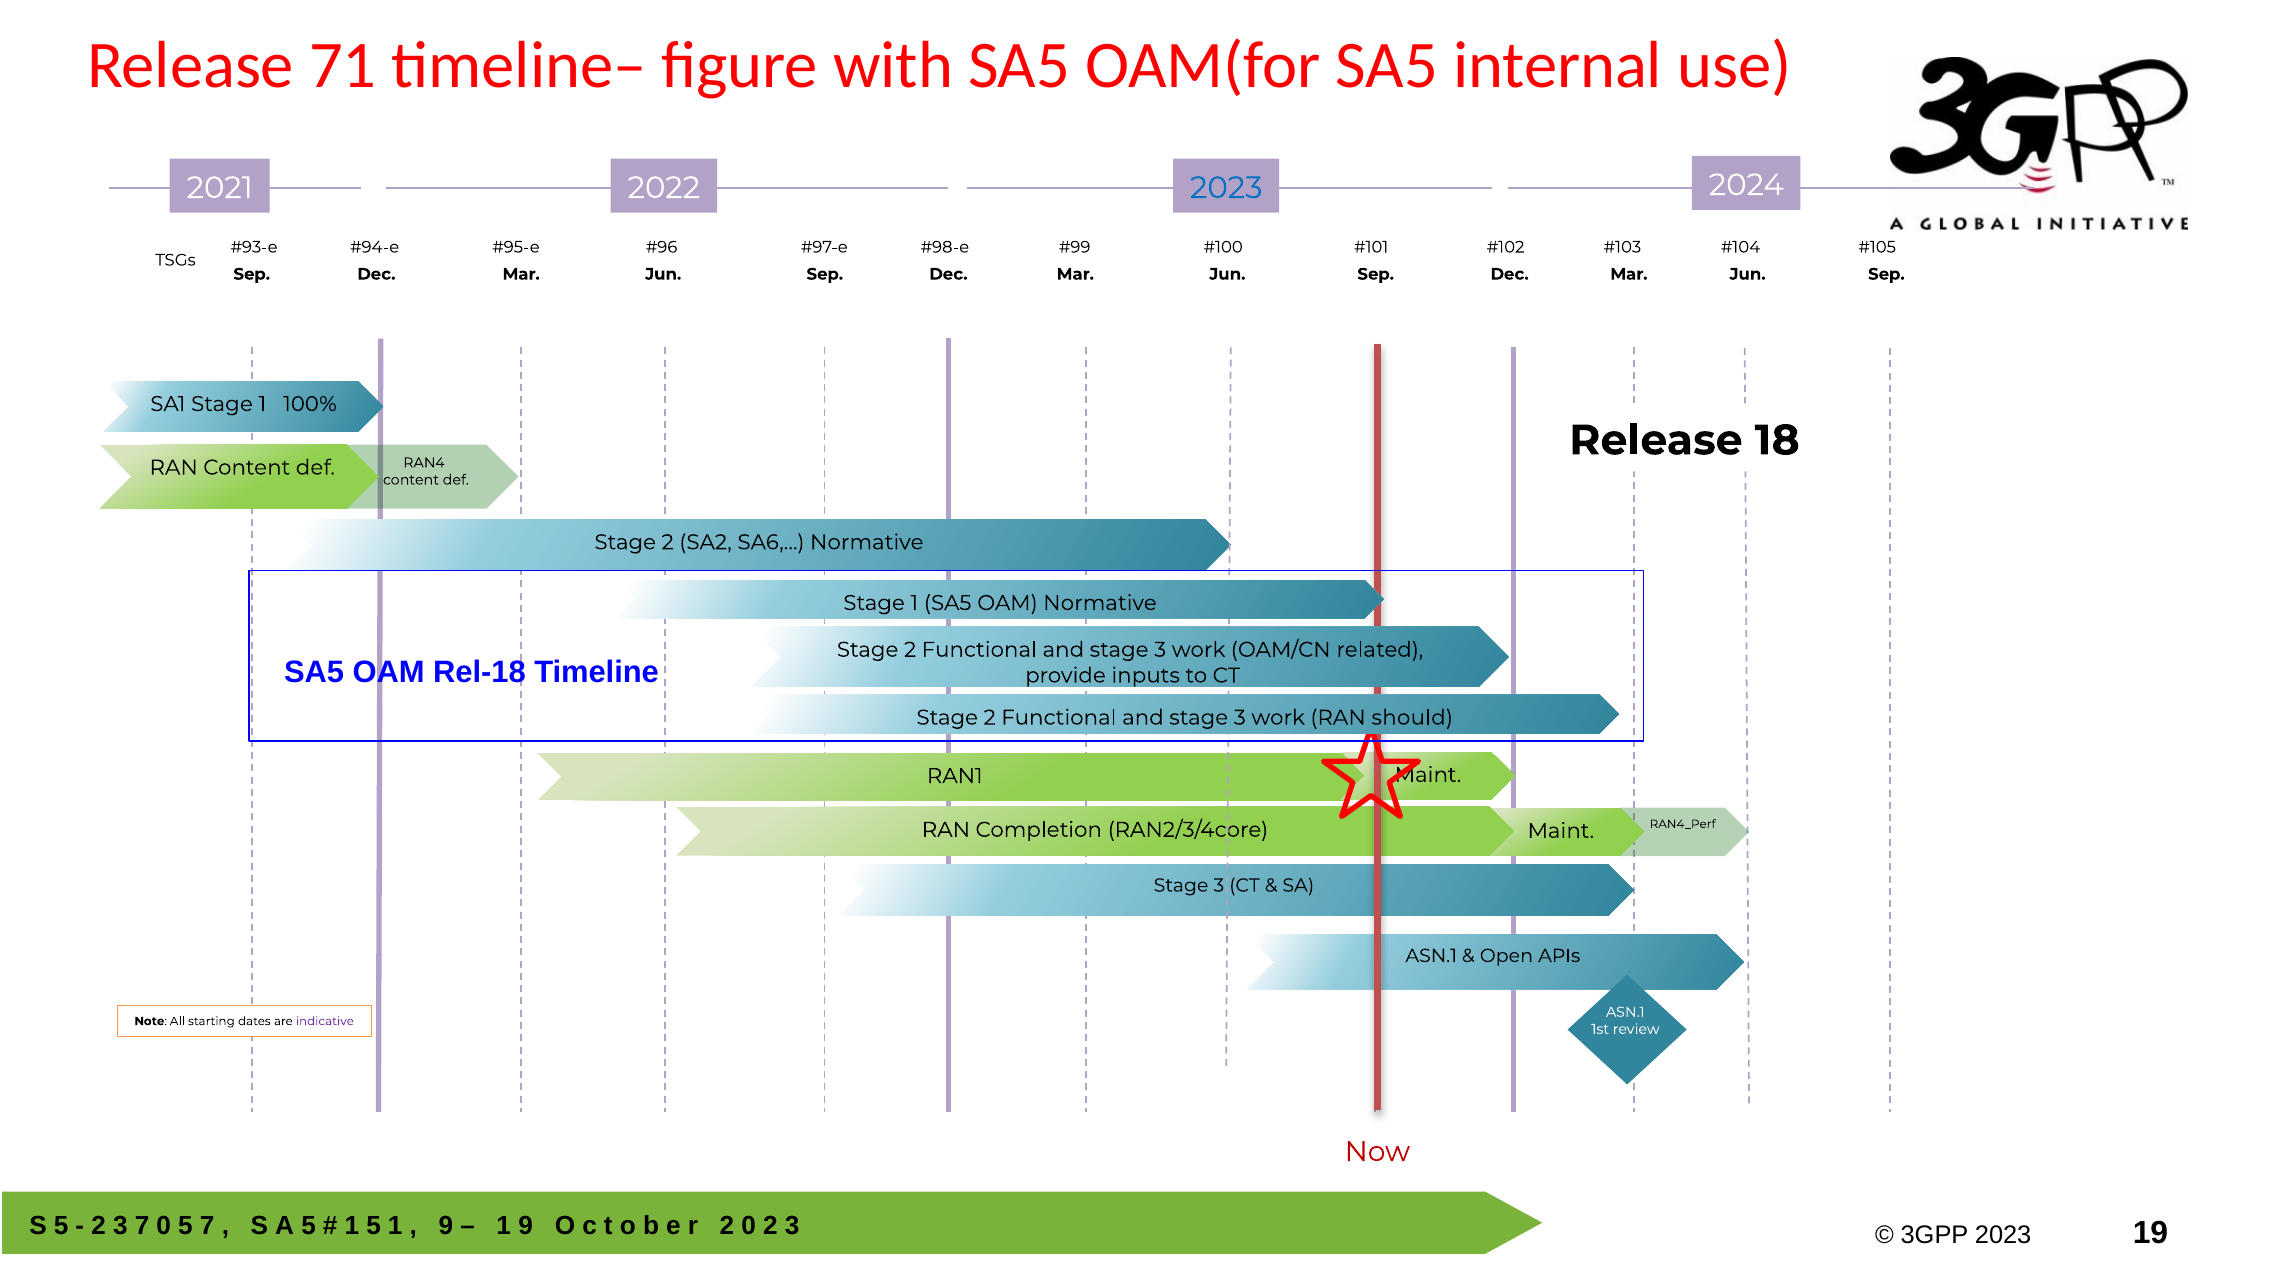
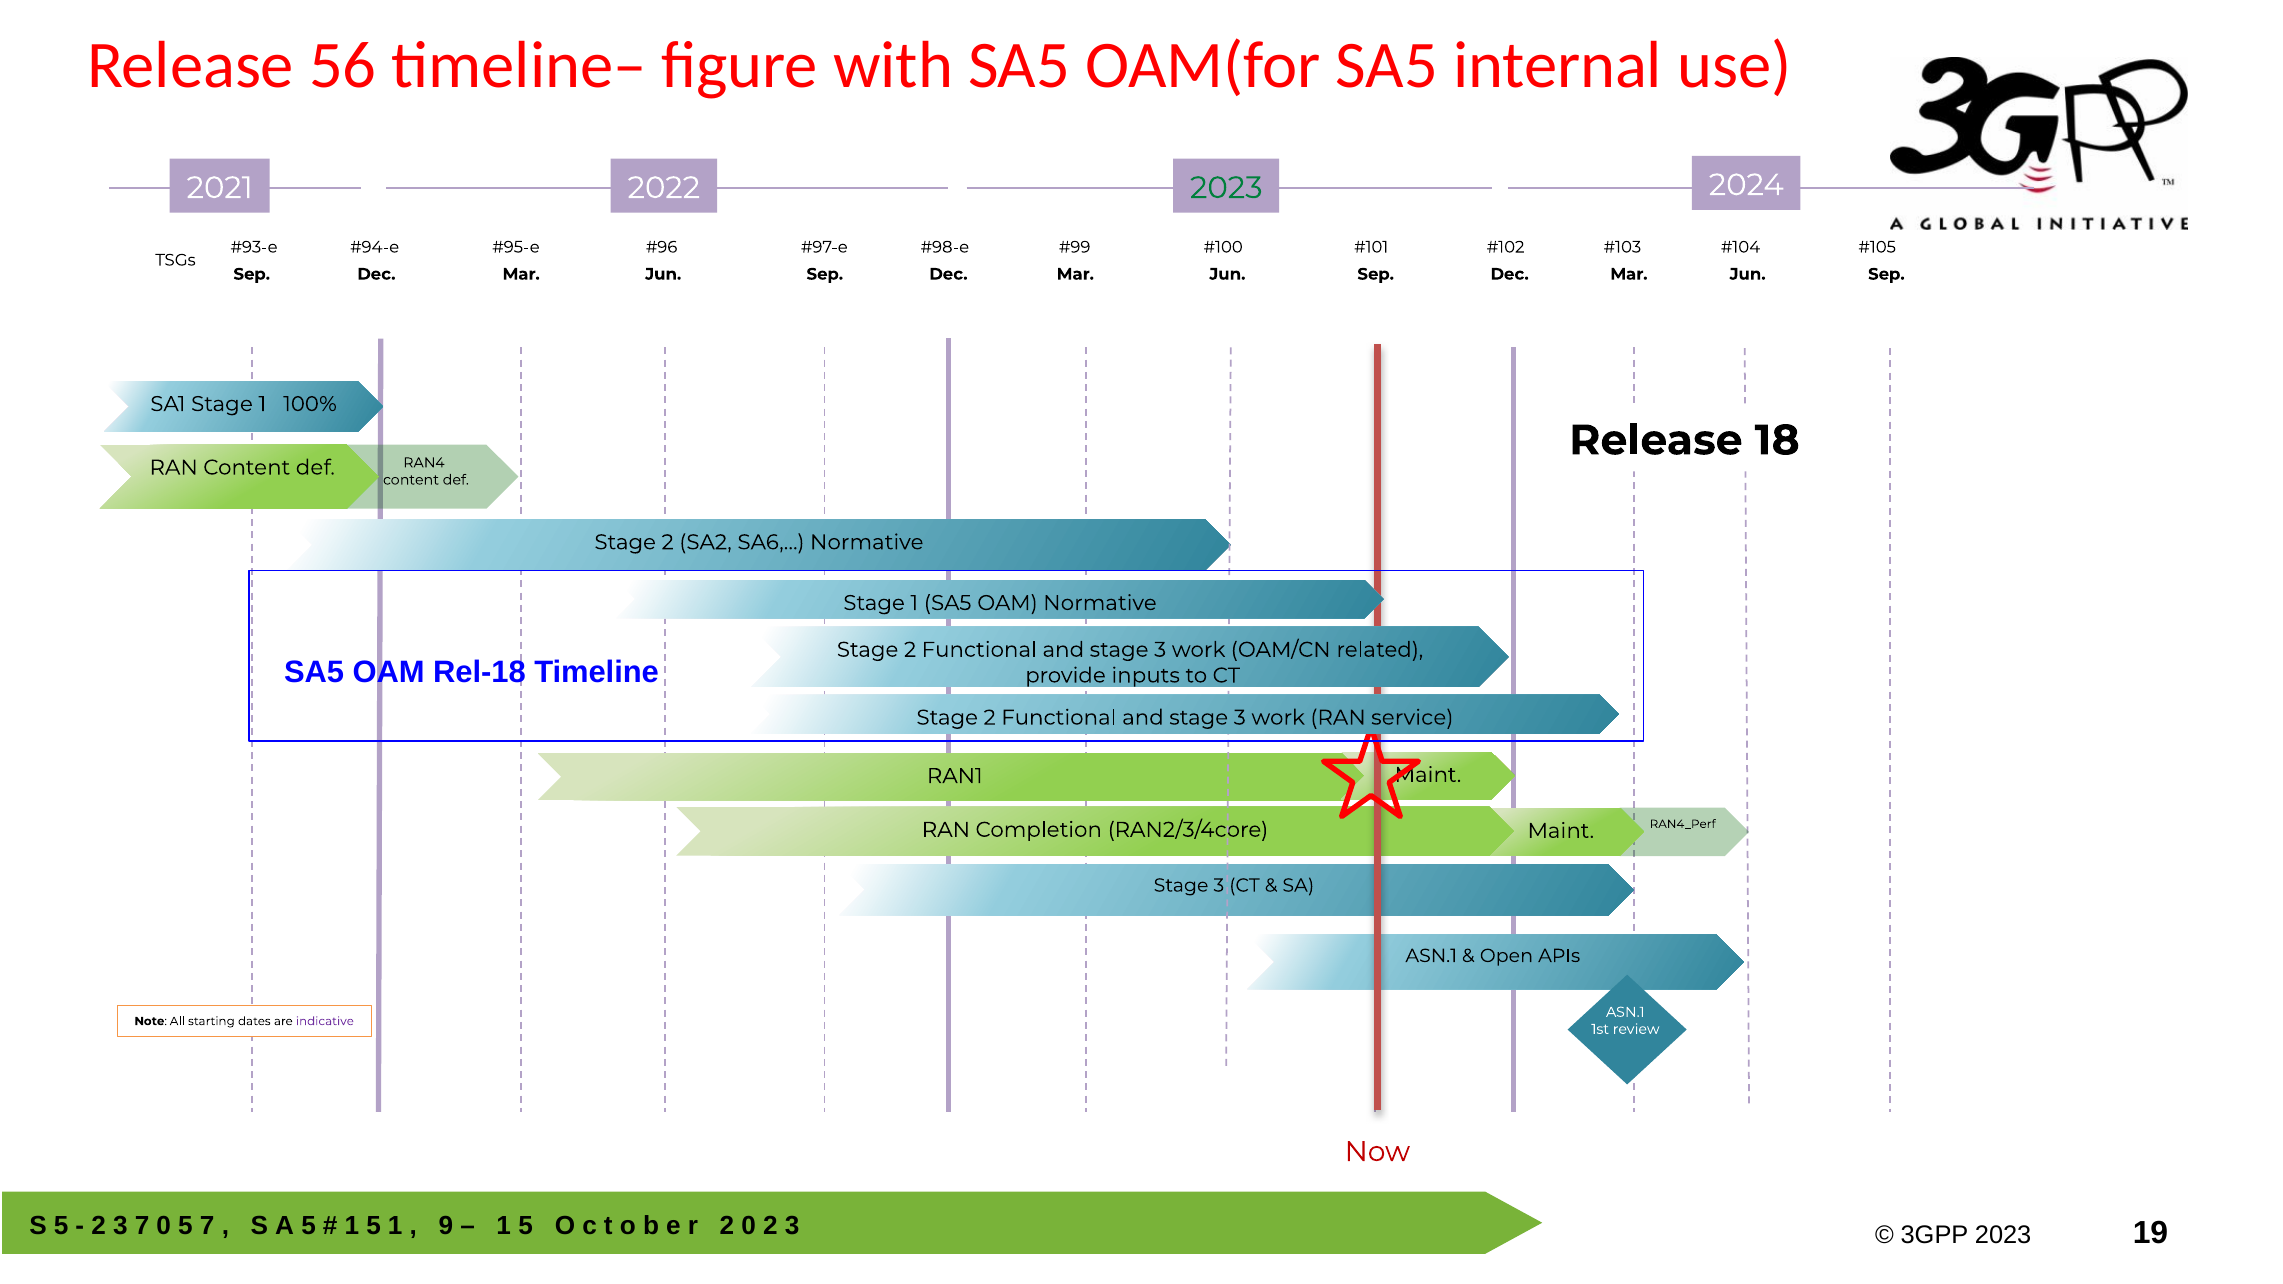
71: 71 -> 56
2023 at (1226, 188) colour: blue -> green
should: should -> service
9 at (526, 1226): 9 -> 5
